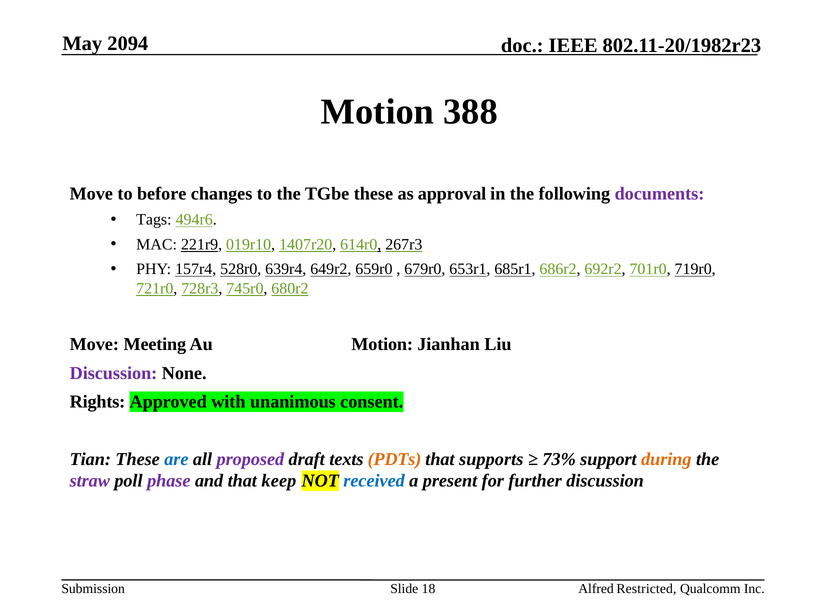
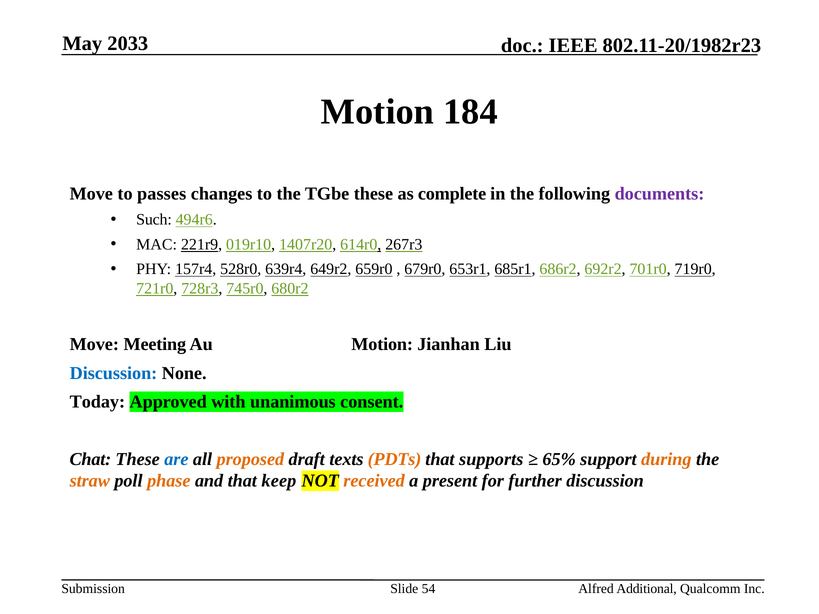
2094: 2094 -> 2033
388: 388 -> 184
before: before -> passes
approval: approval -> complete
Tags: Tags -> Such
Discussion at (113, 373) colour: purple -> blue
Rights: Rights -> Today
Tian: Tian -> Chat
proposed colour: purple -> orange
73%: 73% -> 65%
straw colour: purple -> orange
phase colour: purple -> orange
received colour: blue -> orange
18: 18 -> 54
Restricted: Restricted -> Additional
